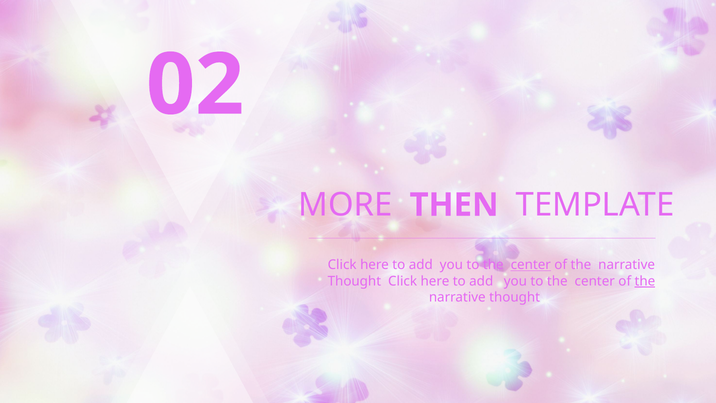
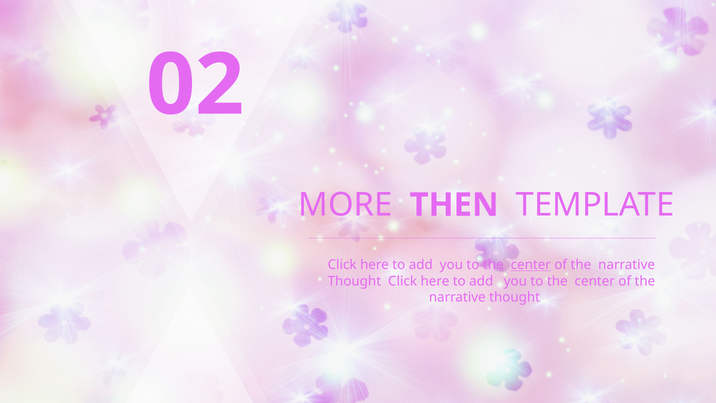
the at (645, 281) underline: present -> none
